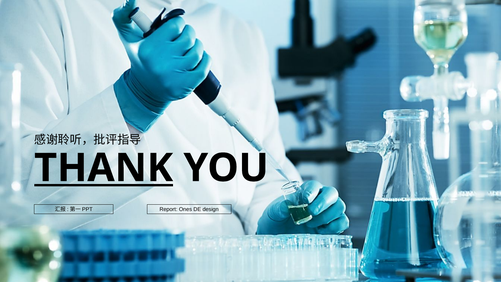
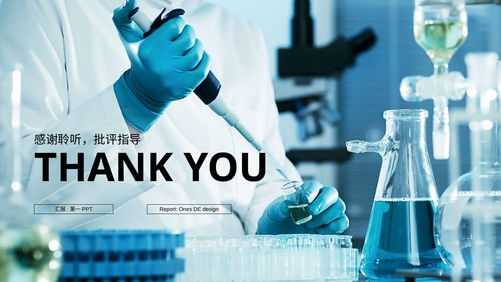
THANK underline: present -> none
